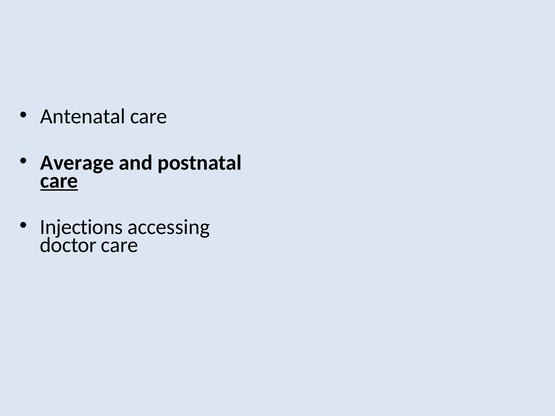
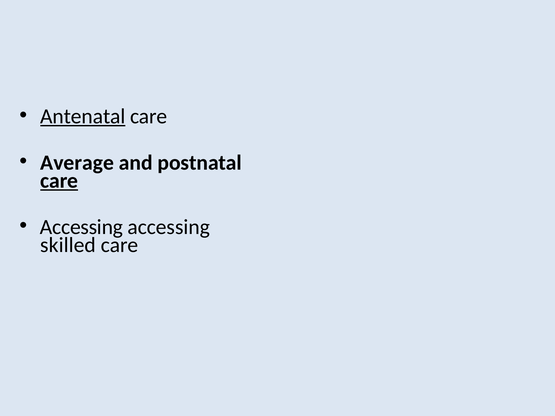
Antenatal underline: none -> present
Injections at (81, 227): Injections -> Accessing
doctor: doctor -> skilled
